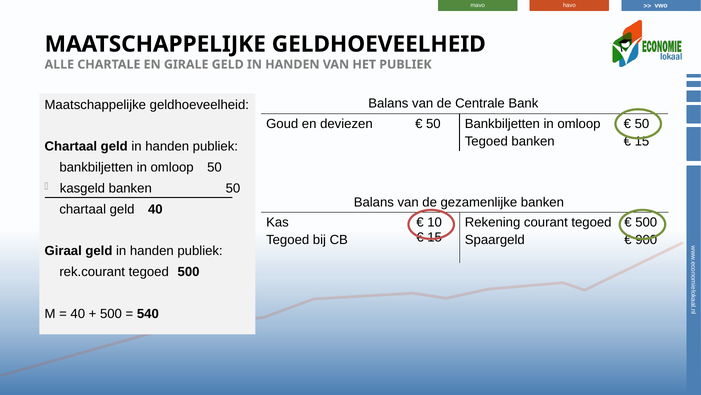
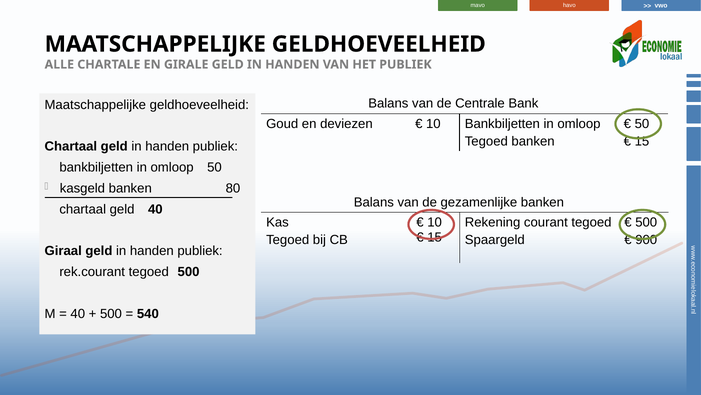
50 at (433, 124): 50 -> 10
banken 50: 50 -> 80
